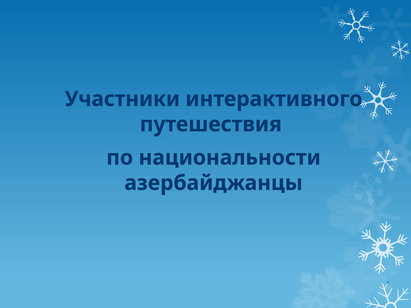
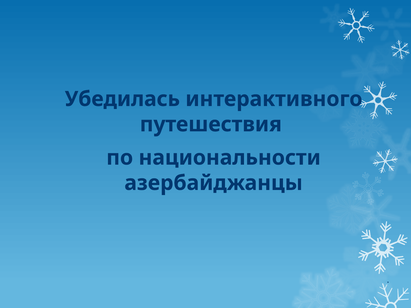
Участники: Участники -> Убедилась
